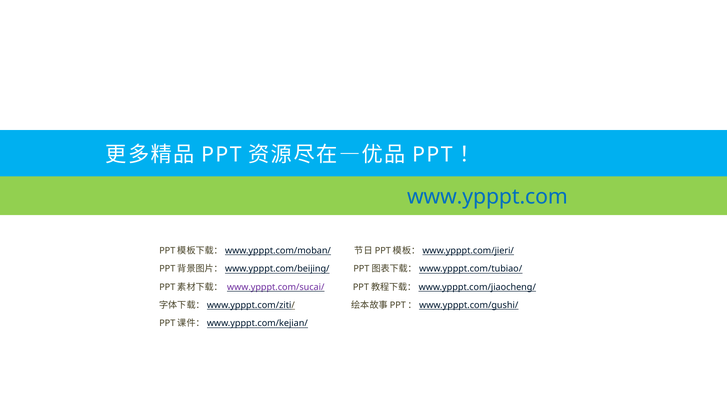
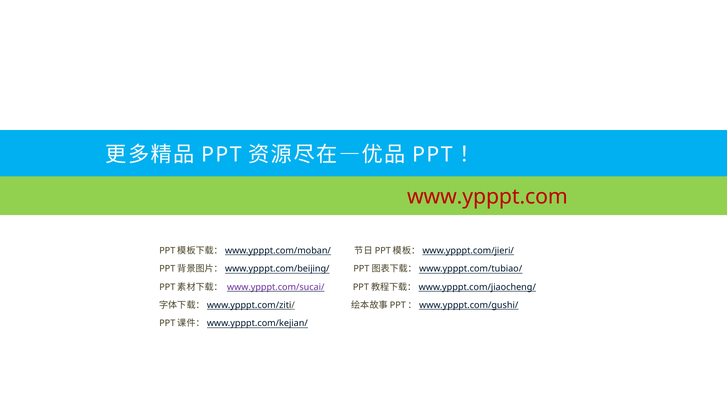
www.ypppt.com colour: blue -> red
